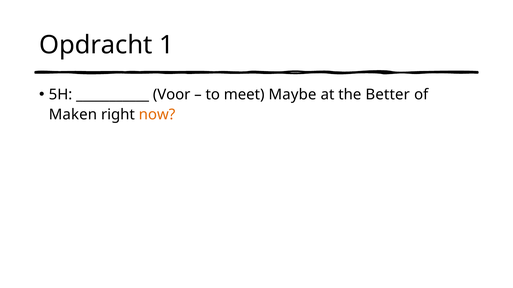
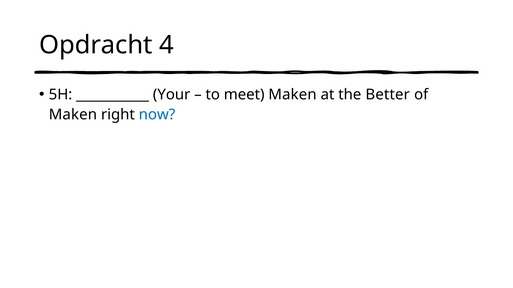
1: 1 -> 4
Voor: Voor -> Your
meet Maybe: Maybe -> Maken
now colour: orange -> blue
